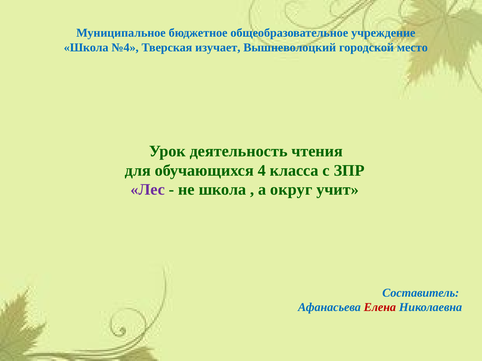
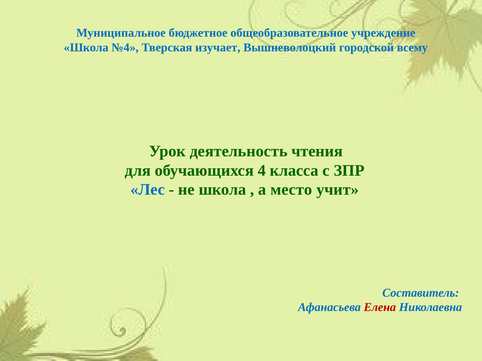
место: место -> всему
Лес colour: purple -> blue
округ: округ -> место
